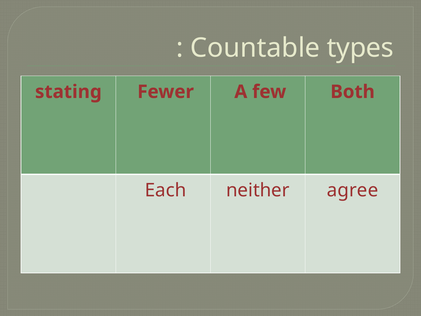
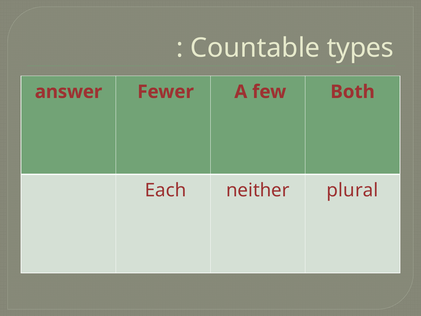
stating: stating -> answer
agree: agree -> plural
